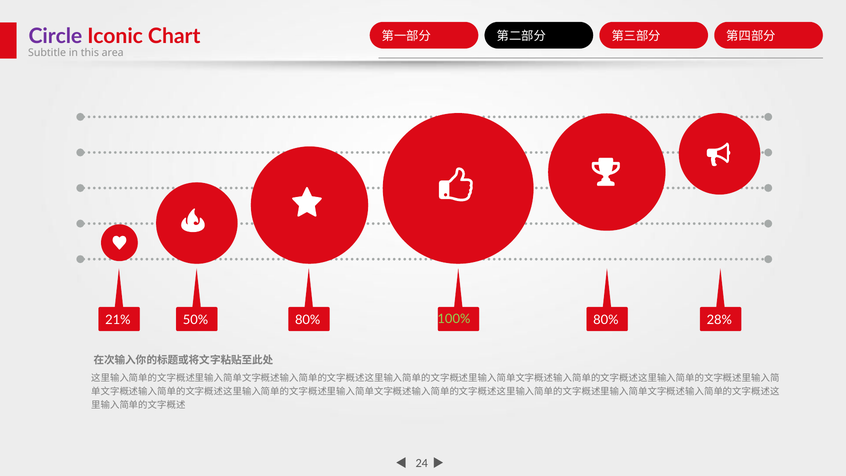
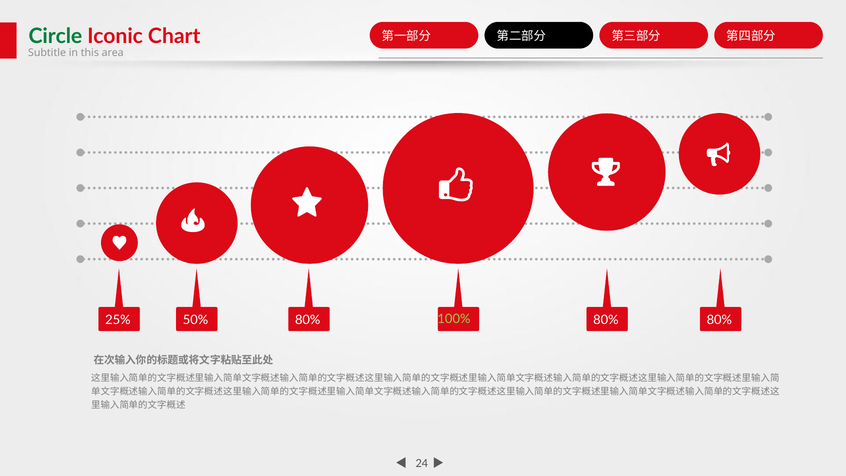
Circle colour: purple -> green
21%: 21% -> 25%
80% 28%: 28% -> 80%
